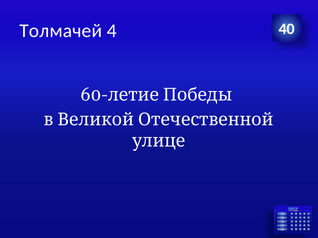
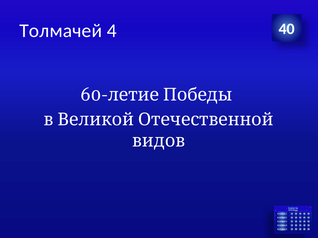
улице: улице -> видов
